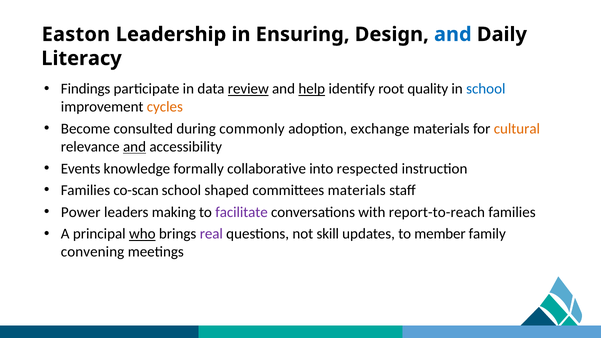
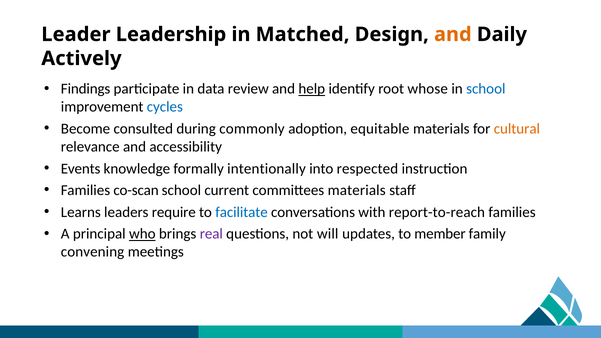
Easton: Easton -> Leader
Ensuring: Ensuring -> Matched
and at (453, 34) colour: blue -> orange
Literacy: Literacy -> Actively
review underline: present -> none
quality: quality -> whose
cycles colour: orange -> blue
exchange: exchange -> equitable
and at (135, 147) underline: present -> none
collaborative: collaborative -> intentionally
shaped: shaped -> current
Power: Power -> Learns
making: making -> require
facilitate colour: purple -> blue
skill: skill -> will
